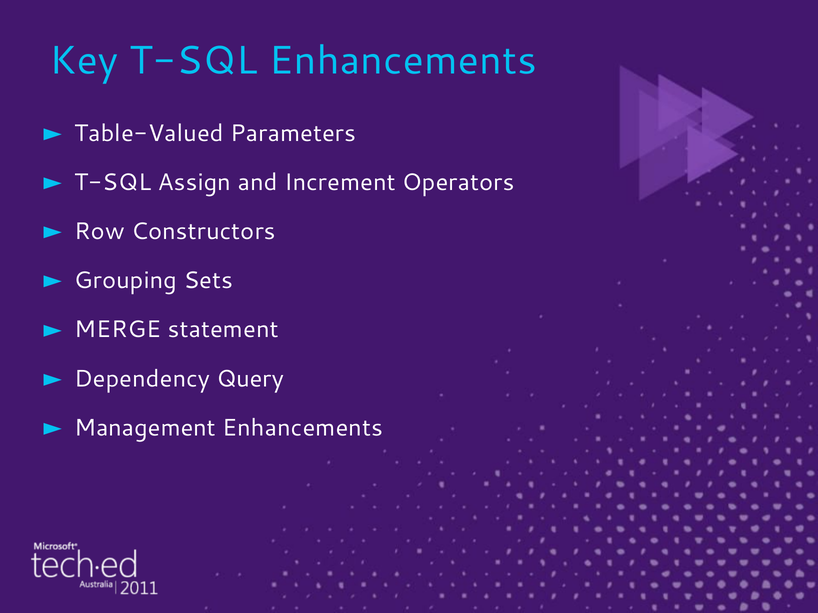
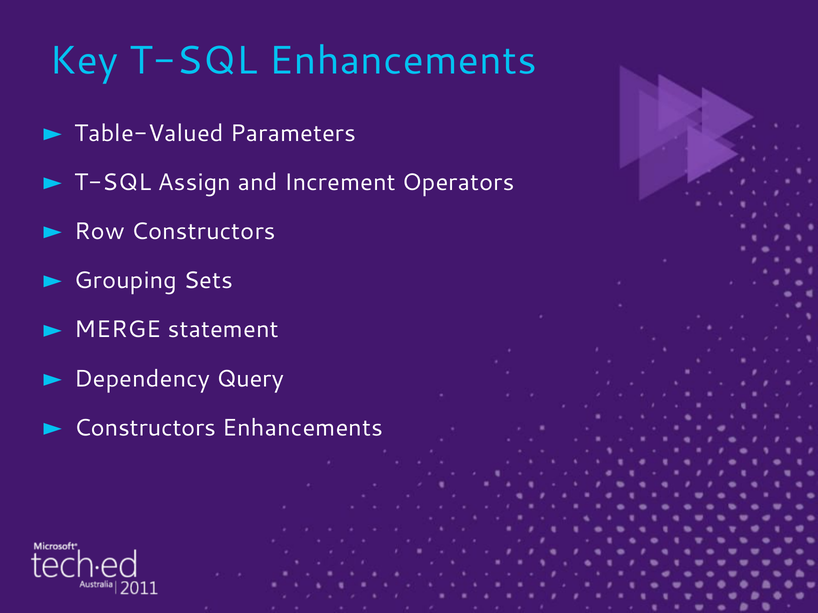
Management at (145, 428): Management -> Constructors
